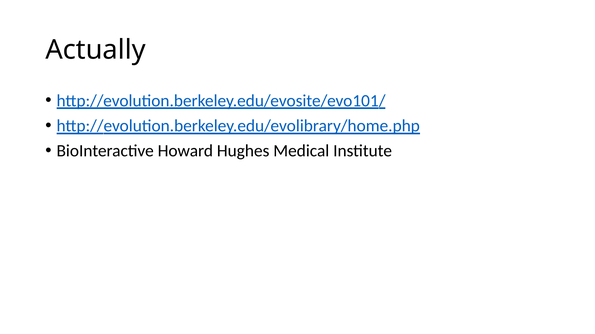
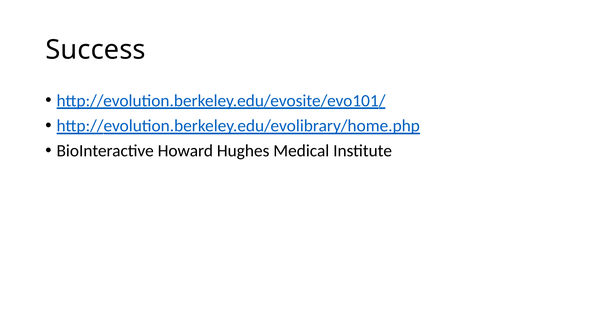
Actually: Actually -> Success
